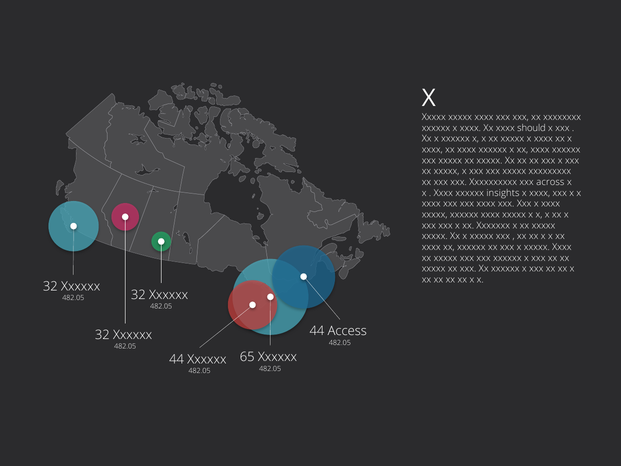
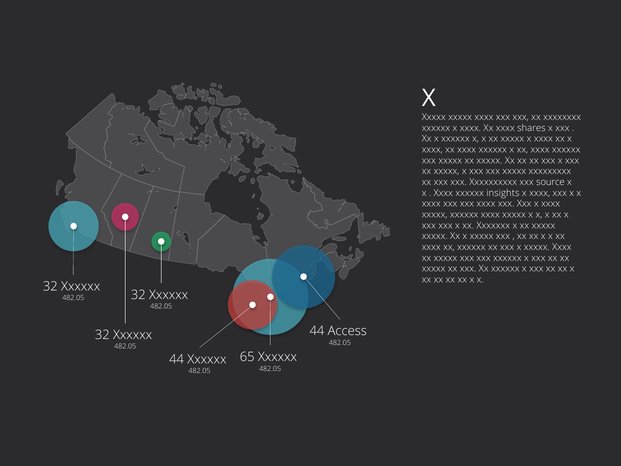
should: should -> shares
across: across -> source
